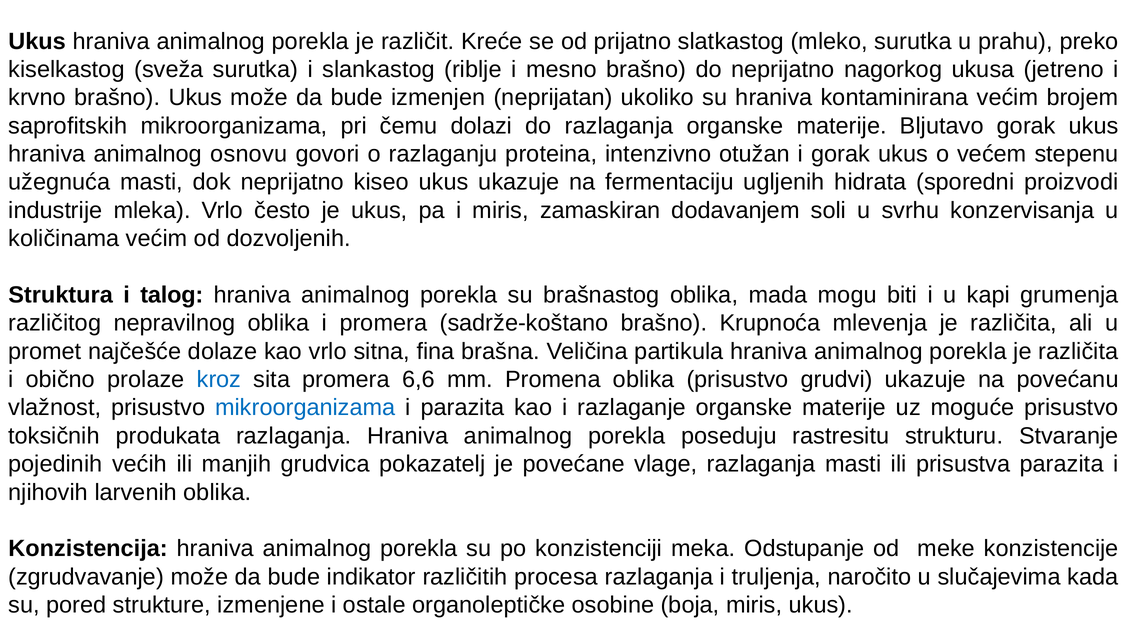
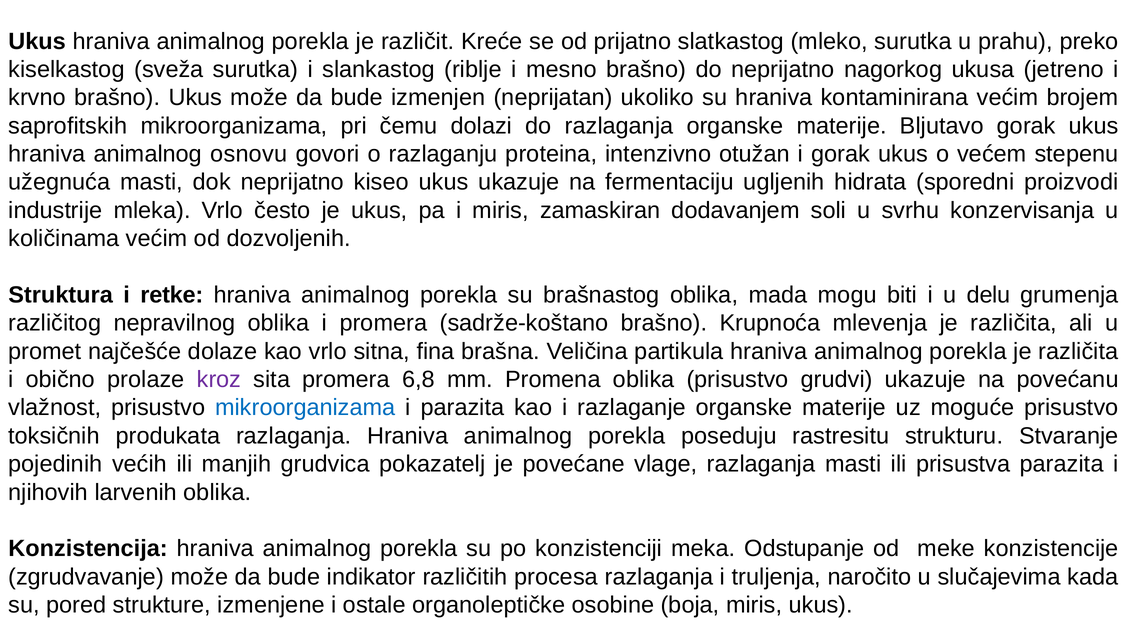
talog: talog -> retke
kapi: kapi -> delu
kroz colour: blue -> purple
6,6: 6,6 -> 6,8
